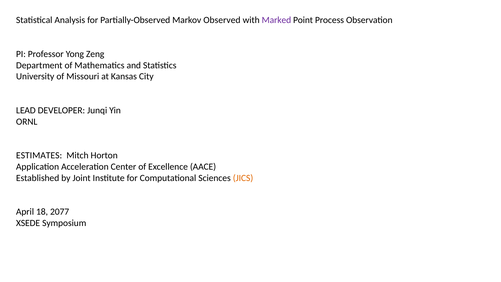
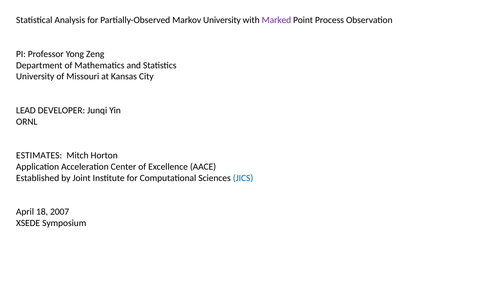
Markov Observed: Observed -> University
JICS colour: orange -> blue
2077: 2077 -> 2007
